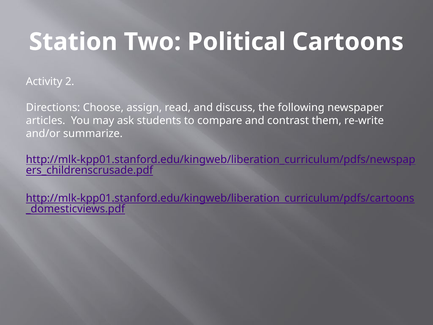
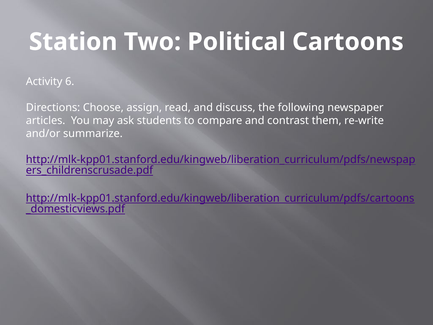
2: 2 -> 6
